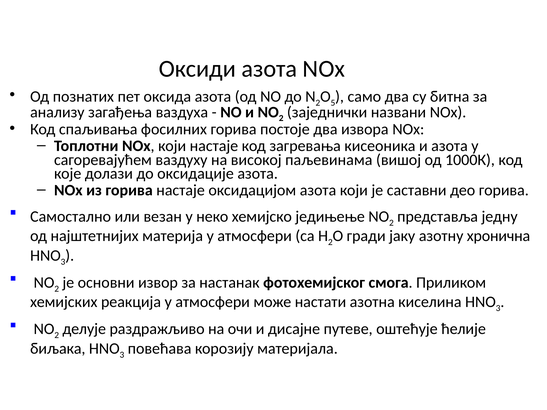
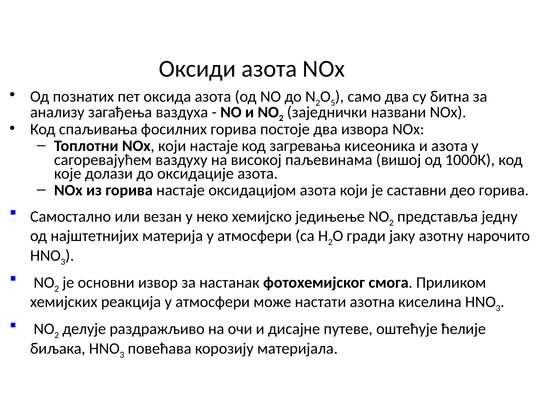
хронична: хронична -> нарочито
